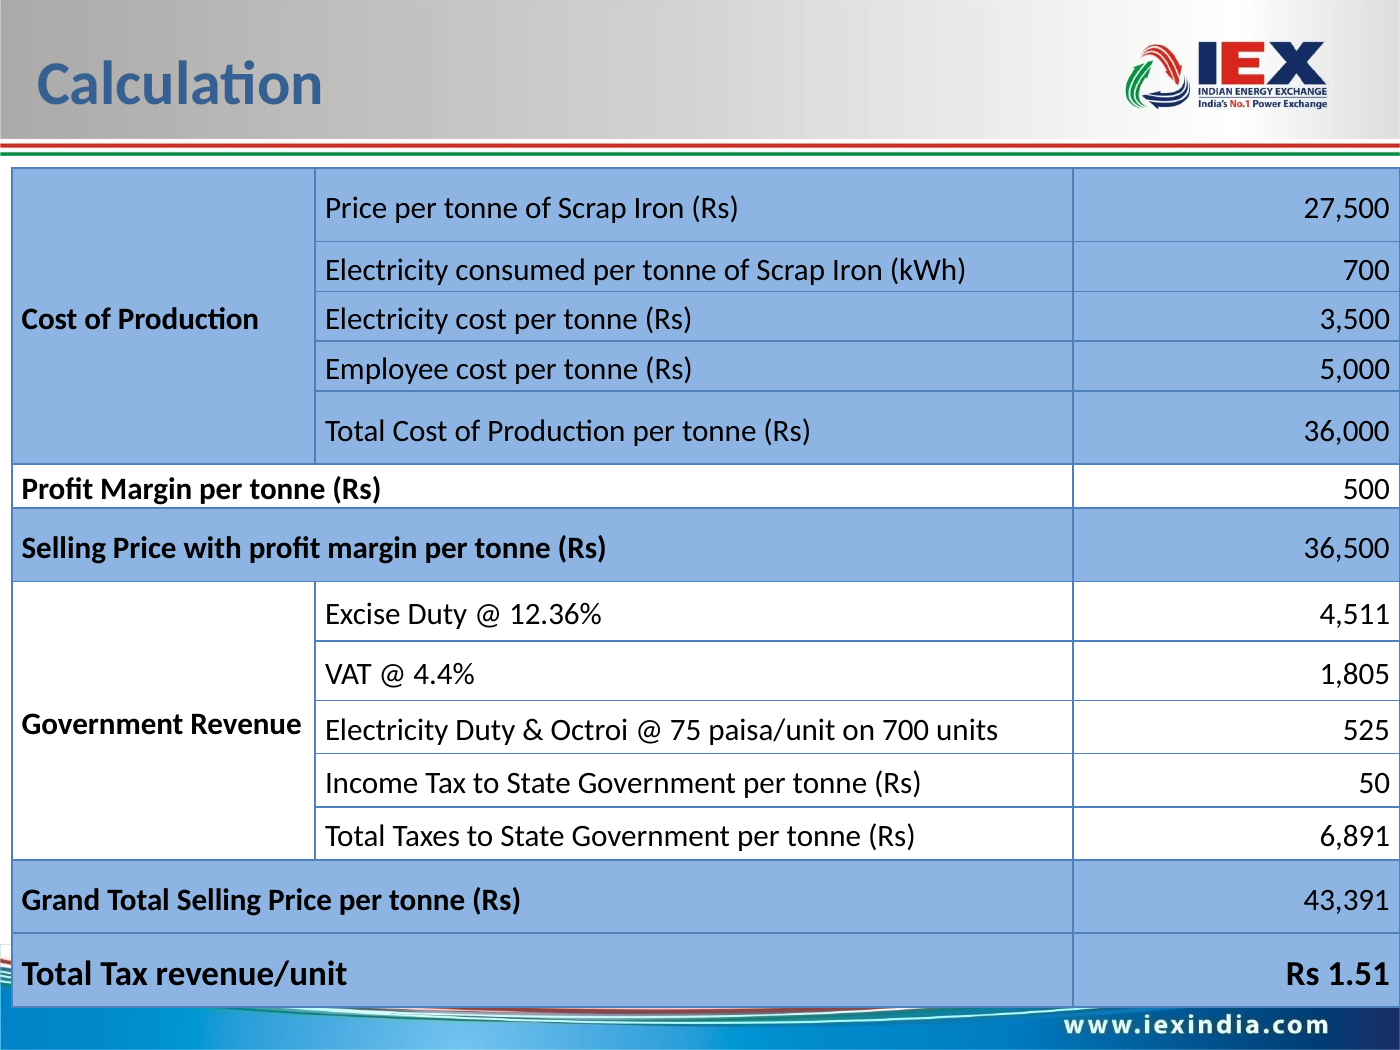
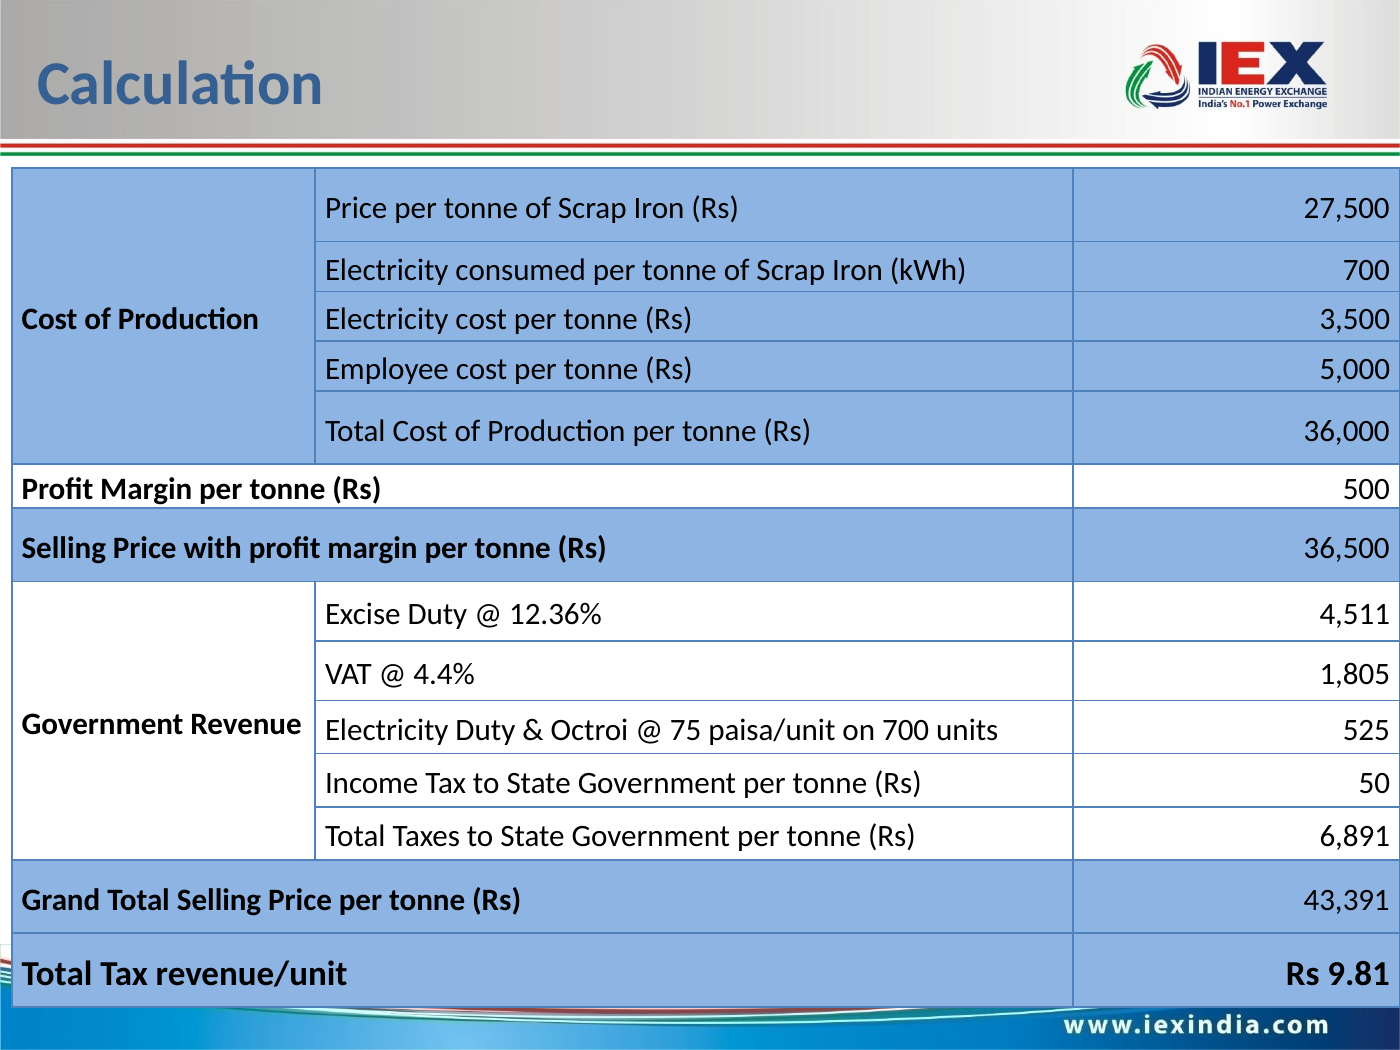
1.51: 1.51 -> 9.81
